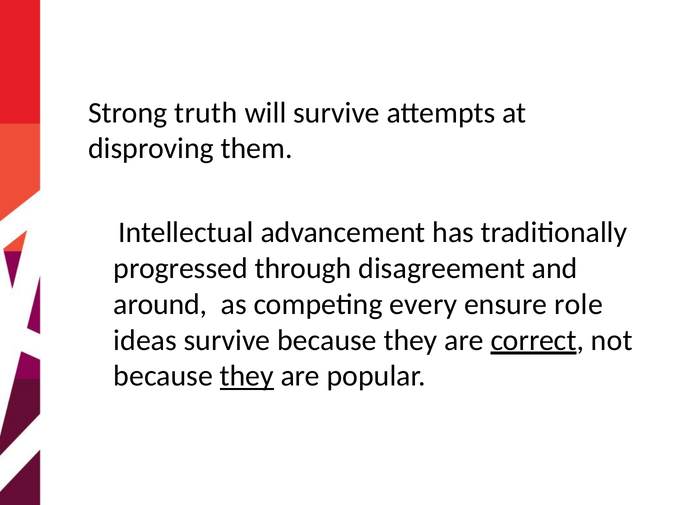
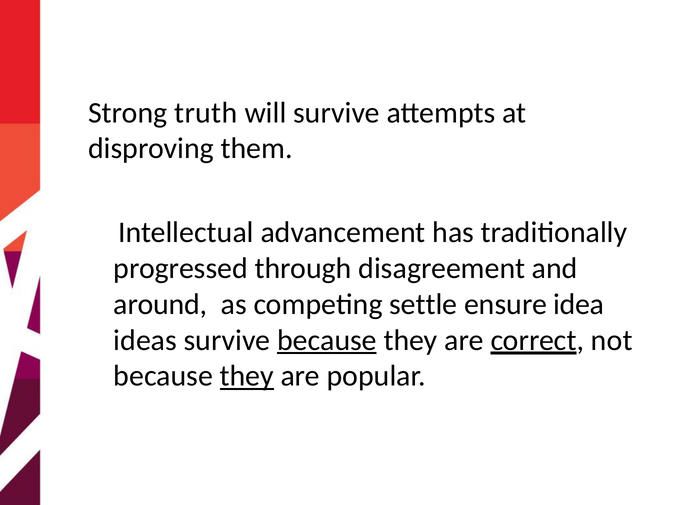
every: every -> settle
role: role -> idea
because at (327, 340) underline: none -> present
